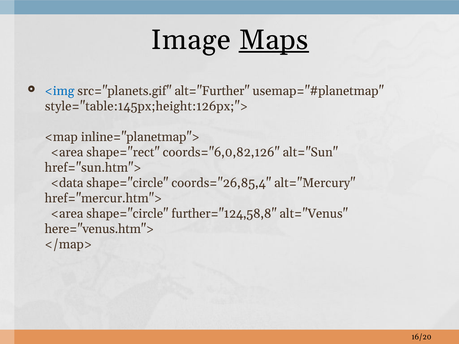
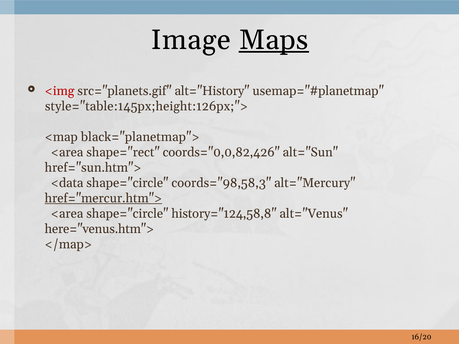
<img colour: blue -> red
alt="Further: alt="Further -> alt="History
inline="planetmap">: inline="planetmap"> -> black="planetmap">
coords="6,0,82,126: coords="6,0,82,126 -> coords="0,0,82,426
coords="26,85,4: coords="26,85,4 -> coords="98,58,3
href="mercur.htm"> underline: none -> present
further="124,58,8: further="124,58,8 -> history="124,58,8
